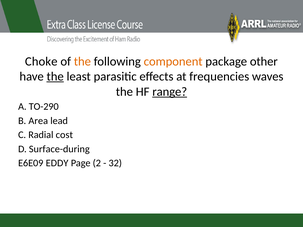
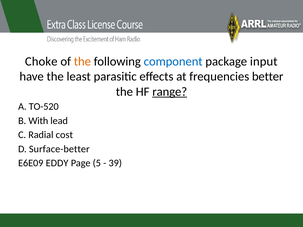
component colour: orange -> blue
other: other -> input
the at (55, 77) underline: present -> none
waves: waves -> better
TO-290: TO-290 -> TO-520
Area: Area -> With
Surface-during: Surface-during -> Surface-better
2: 2 -> 5
32: 32 -> 39
